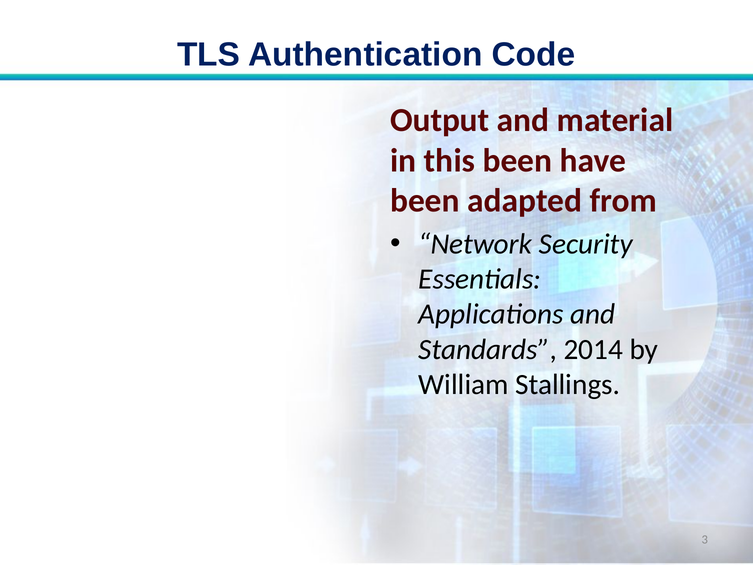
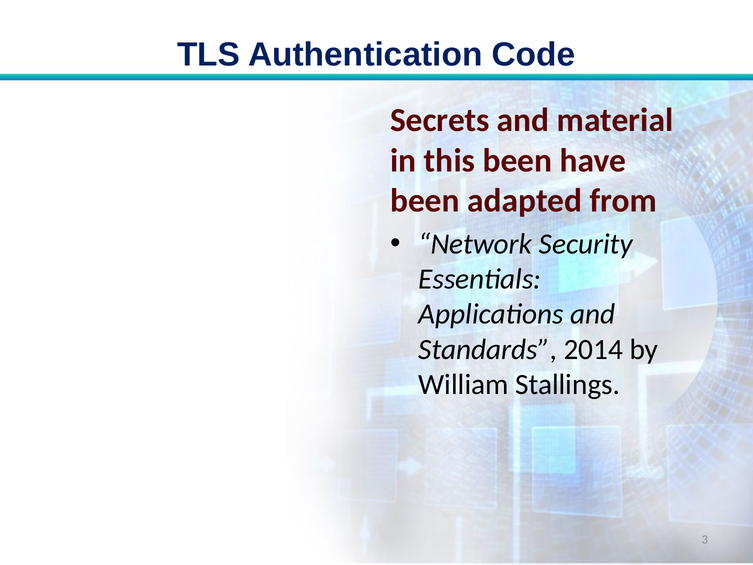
Output: Output -> Secrets
